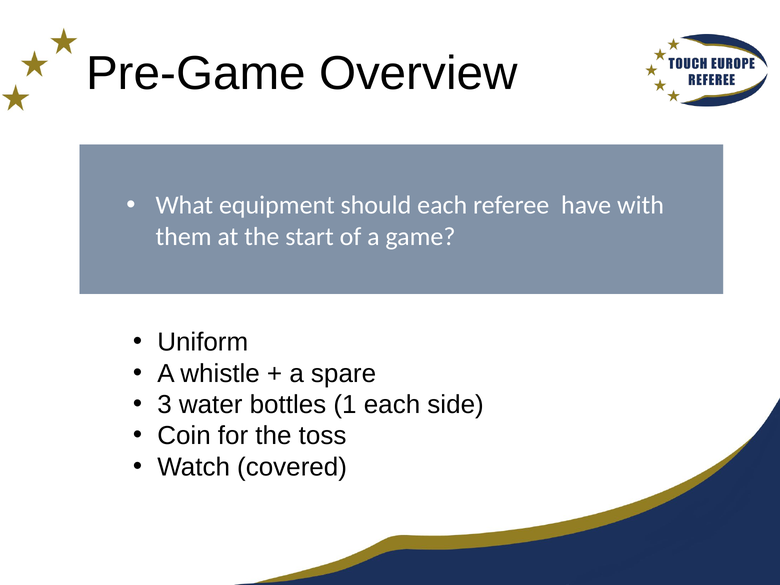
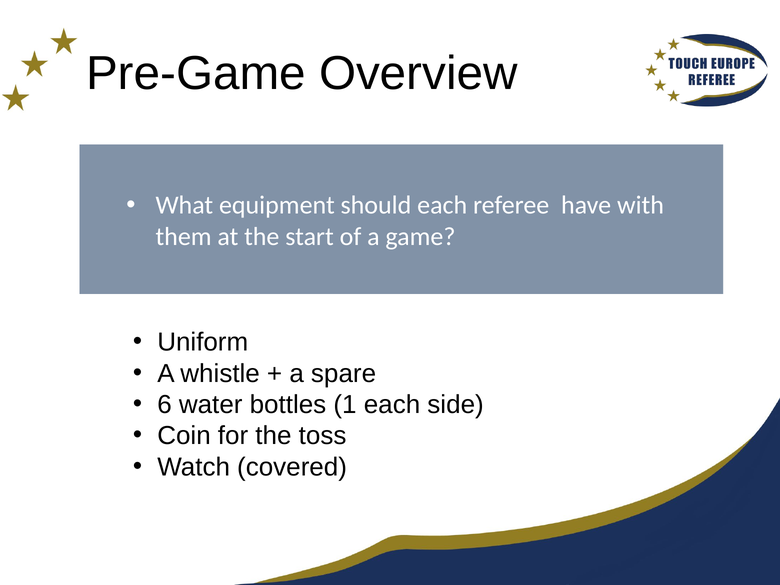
3: 3 -> 6
